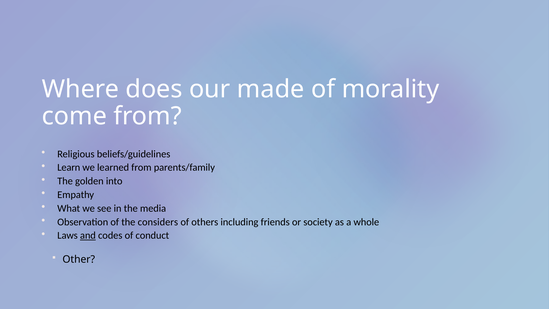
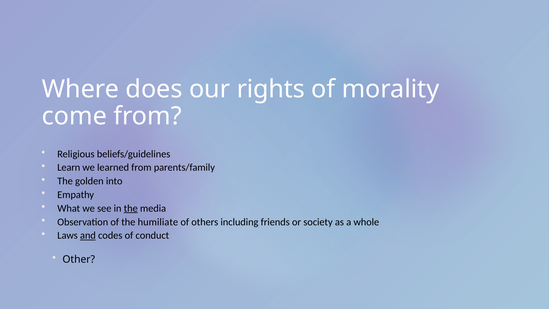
made: made -> rights
the at (131, 208) underline: none -> present
considers: considers -> humiliate
